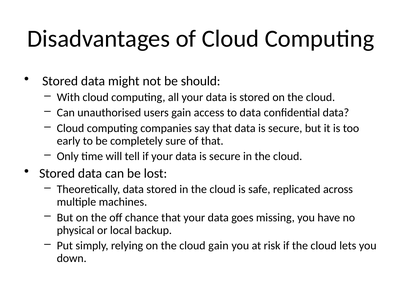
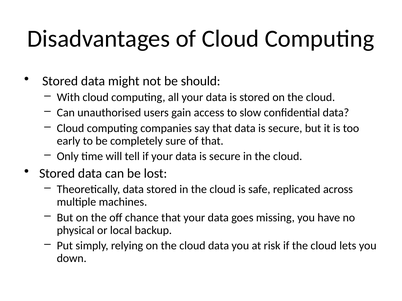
to data: data -> slow
cloud gain: gain -> data
